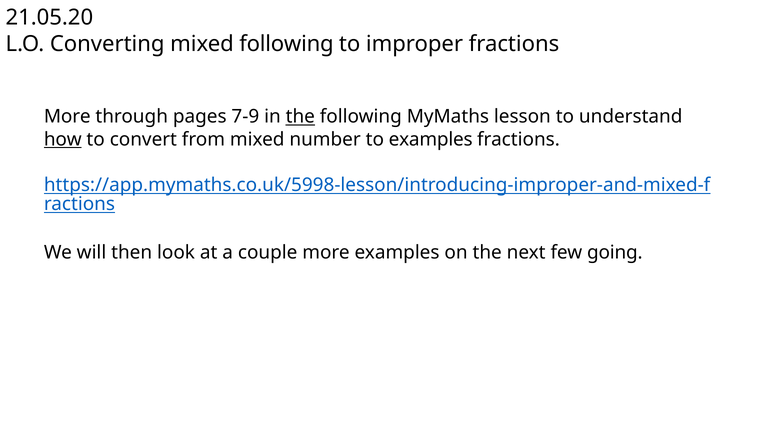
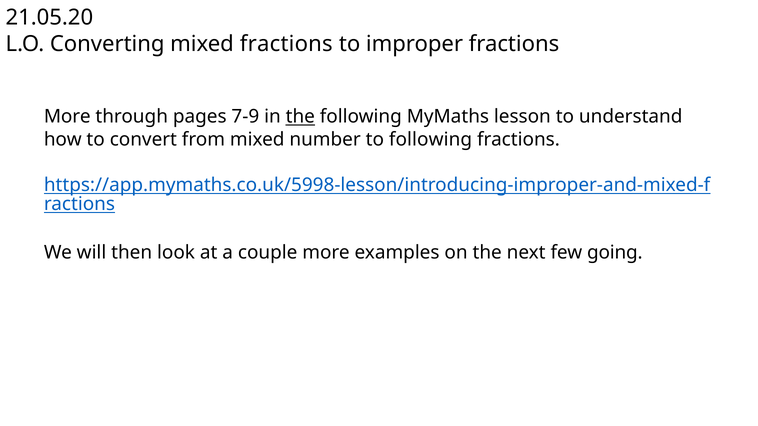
mixed following: following -> fractions
how underline: present -> none
to examples: examples -> following
